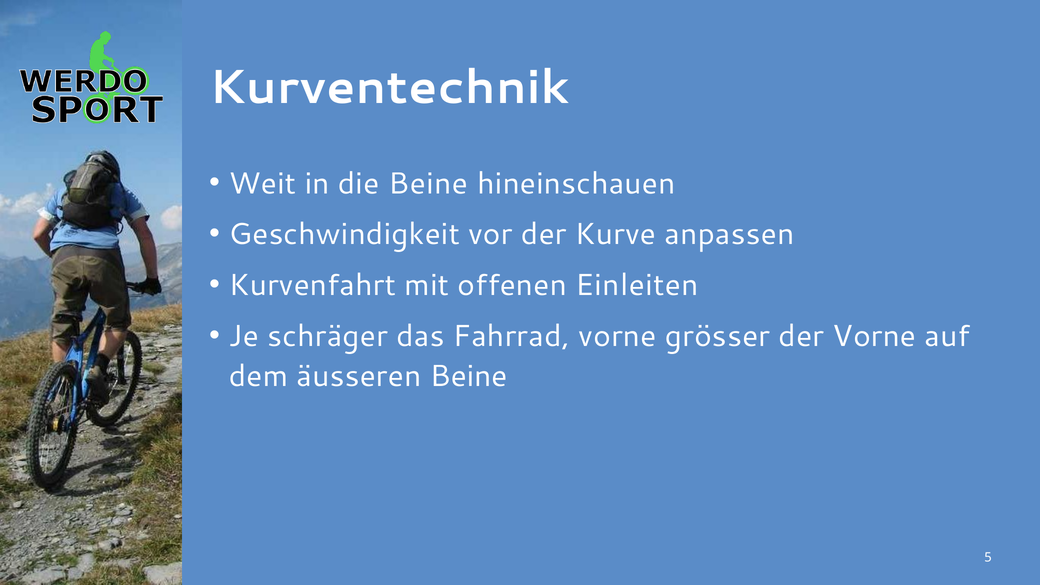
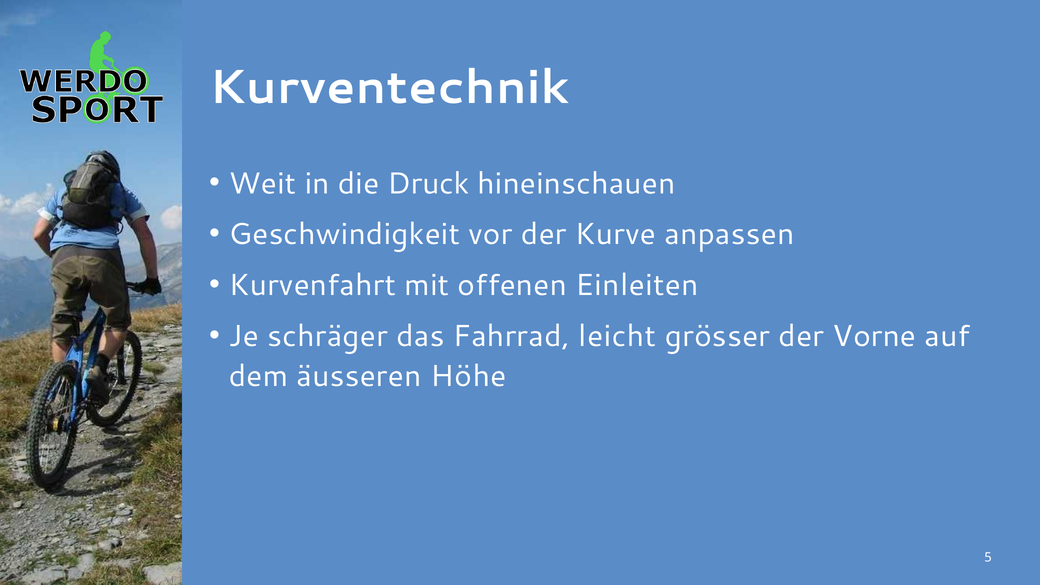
die Beine: Beine -> Druck
Fahrrad vorne: vorne -> leicht
äusseren Beine: Beine -> Höhe
